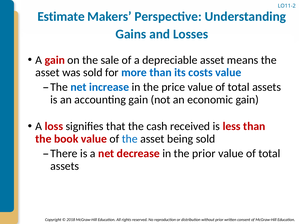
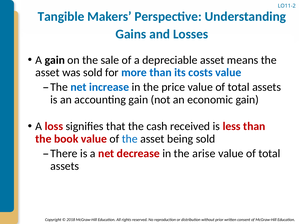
Estimate: Estimate -> Tangible
gain at (55, 60) colour: red -> black
the prior: prior -> arise
